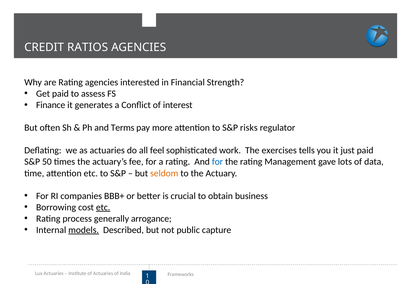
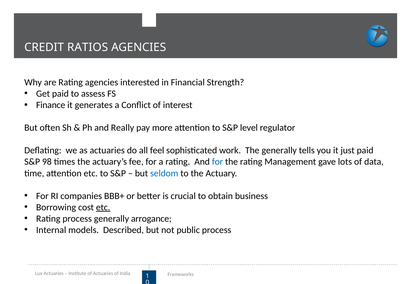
Terms: Terms -> Really
risks: risks -> level
The exercises: exercises -> generally
50: 50 -> 98
seldom colour: orange -> blue
models underline: present -> none
public capture: capture -> process
